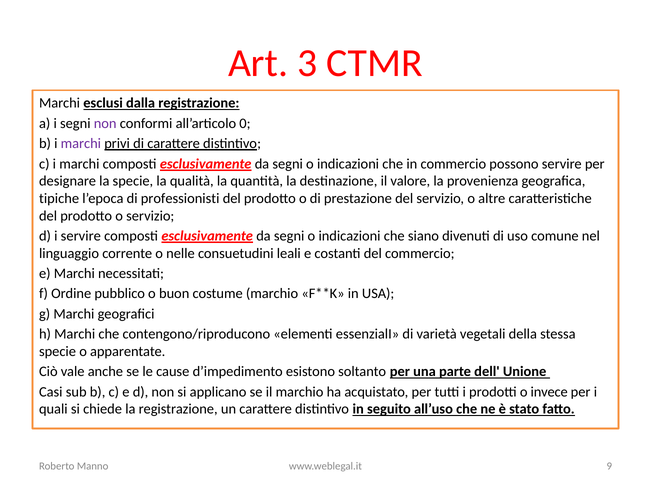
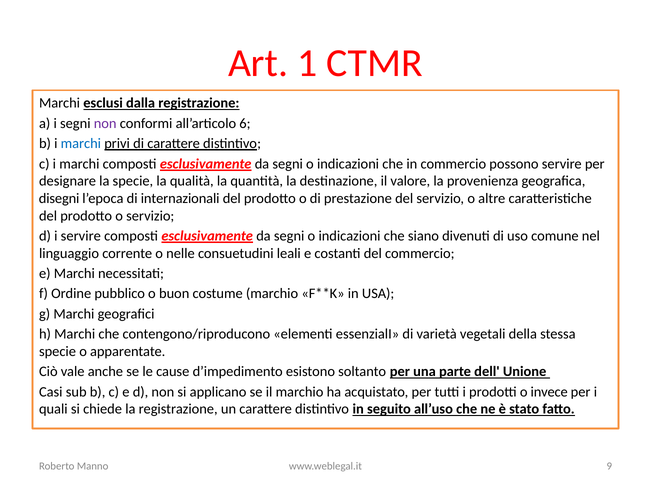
3: 3 -> 1
0: 0 -> 6
marchi at (81, 144) colour: purple -> blue
tipiche: tipiche -> disegni
professionisti: professionisti -> internazionali
